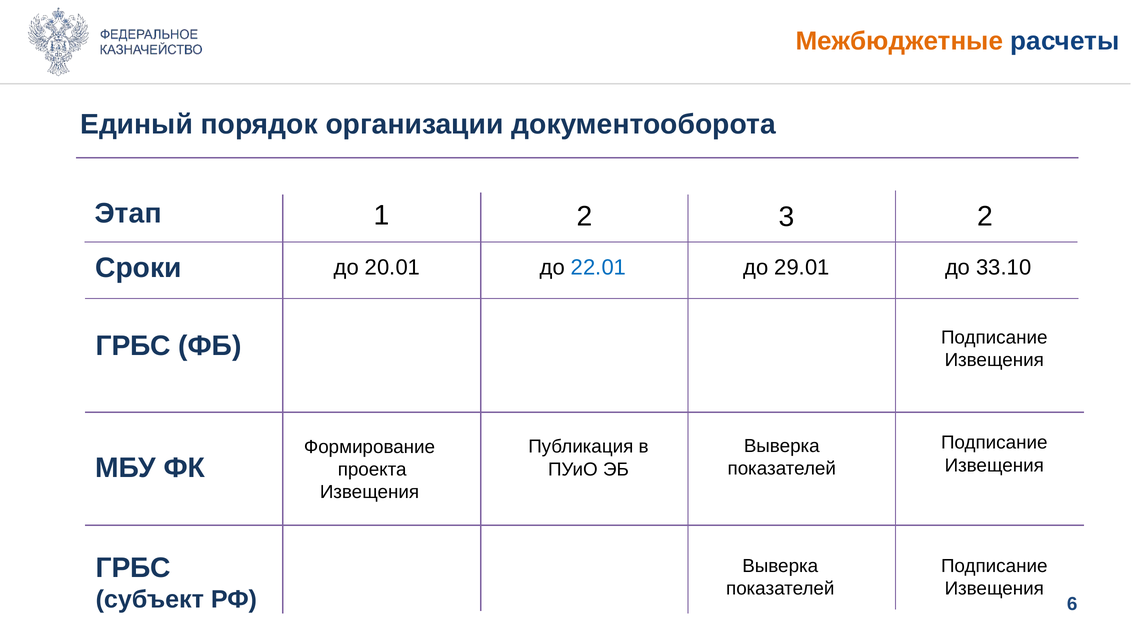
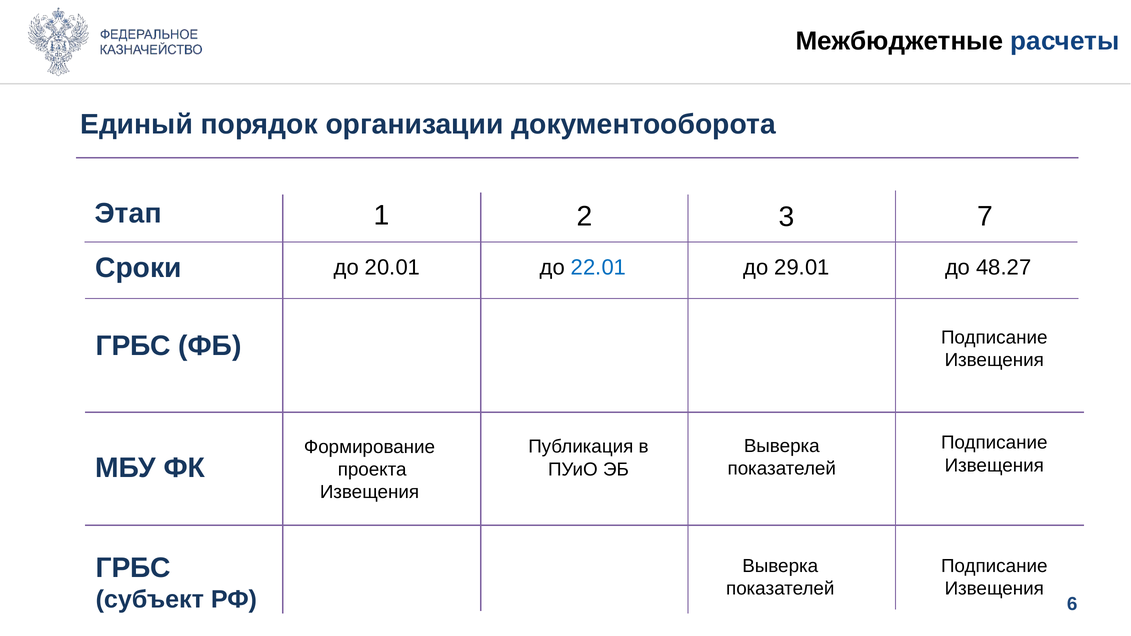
Межбюджетные colour: orange -> black
3 2: 2 -> 7
33.10: 33.10 -> 48.27
